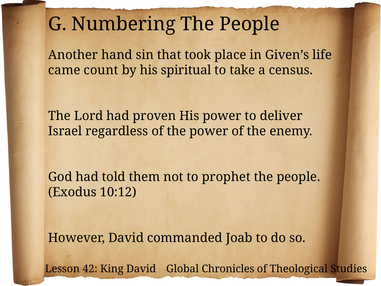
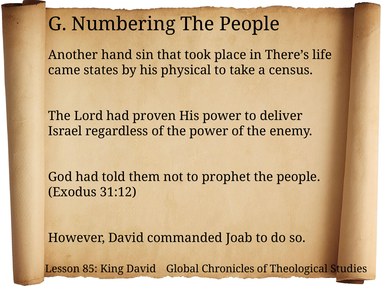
Given’s: Given’s -> There’s
count: count -> states
spiritual: spiritual -> physical
10:12: 10:12 -> 31:12
42: 42 -> 85
